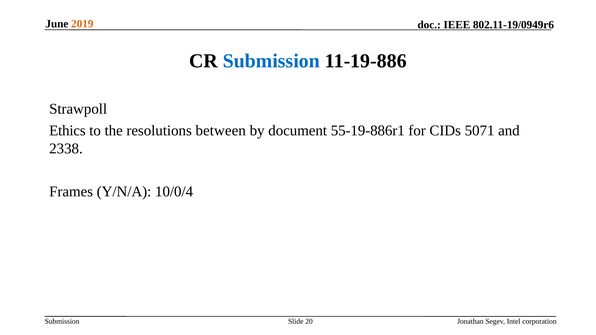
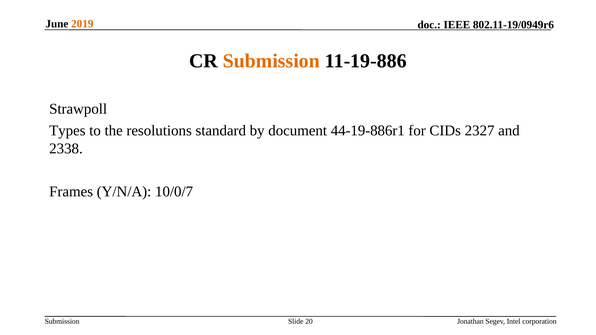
Submission at (271, 61) colour: blue -> orange
Ethics: Ethics -> Types
between: between -> standard
55-19-886r1: 55-19-886r1 -> 44-19-886r1
5071: 5071 -> 2327
10/0/4: 10/0/4 -> 10/0/7
